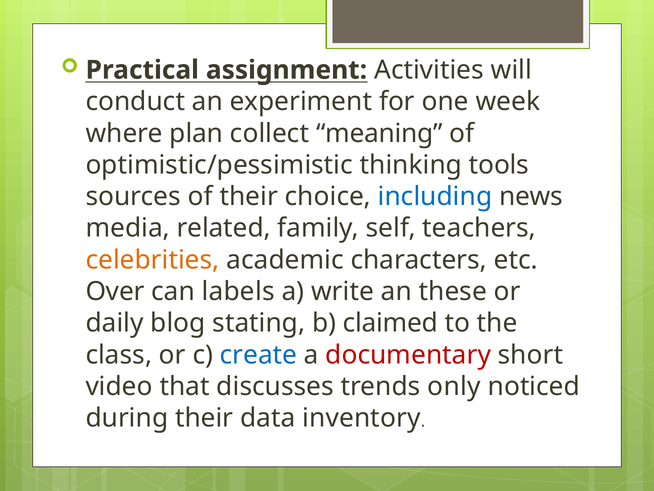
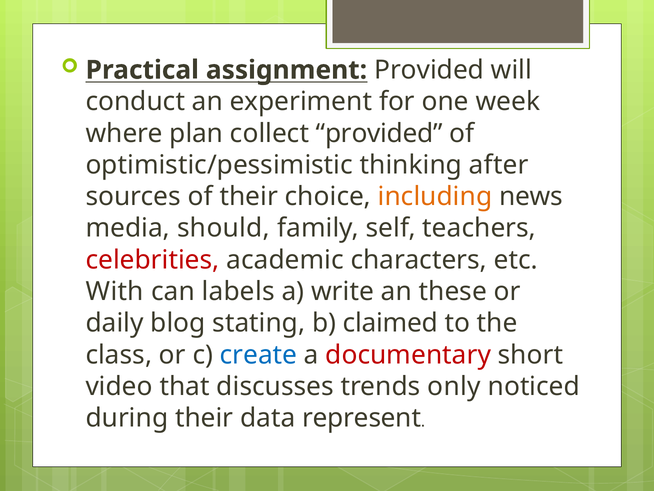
assignment Activities: Activities -> Provided
collect meaning: meaning -> provided
tools: tools -> after
including colour: blue -> orange
related: related -> should
celebrities colour: orange -> red
Over: Over -> With
inventory: inventory -> represent
